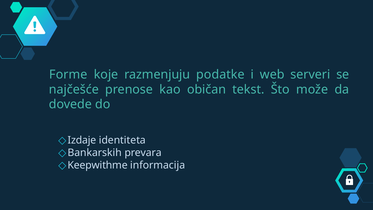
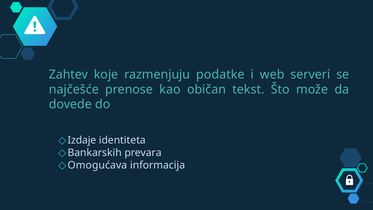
Forme: Forme -> Zahtev
Keepwithme: Keepwithme -> Omogućava
